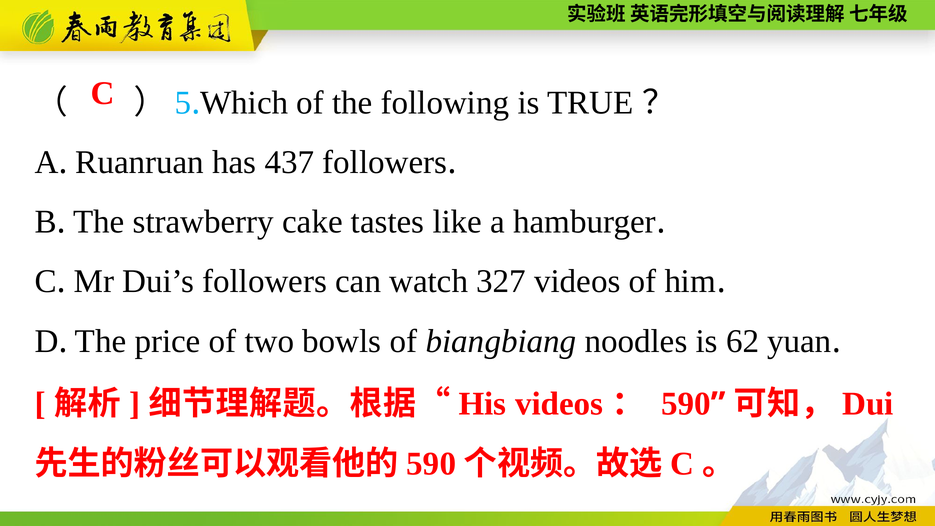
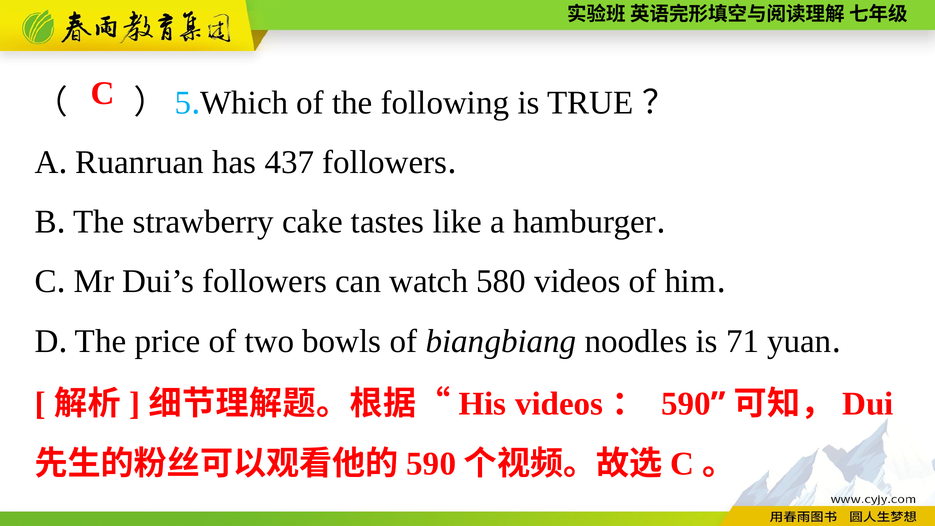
327: 327 -> 580
62: 62 -> 71
